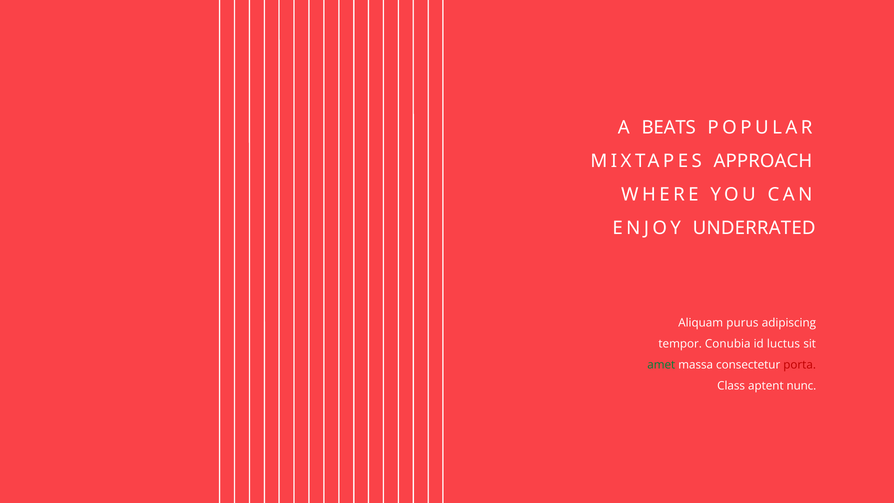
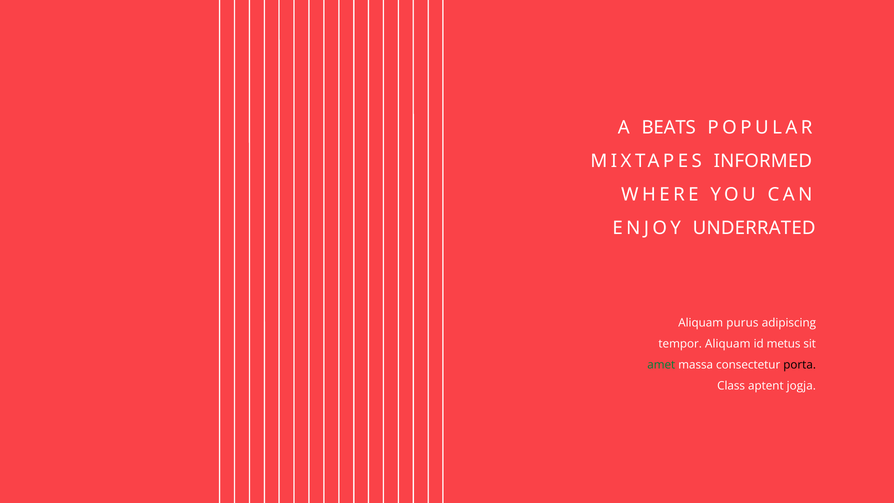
APPROACH: APPROACH -> INFORMED
tempor Conubia: Conubia -> Aliquam
luctus: luctus -> metus
porta colour: red -> black
nunc: nunc -> jogja
